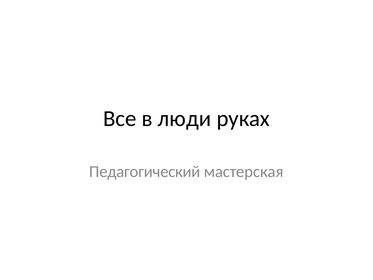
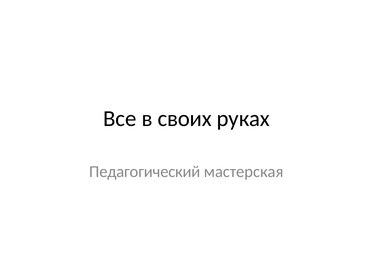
люди: люди -> своих
